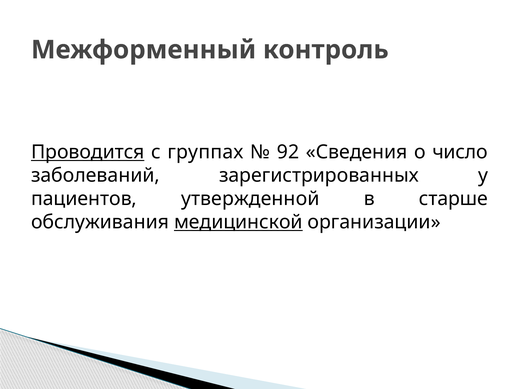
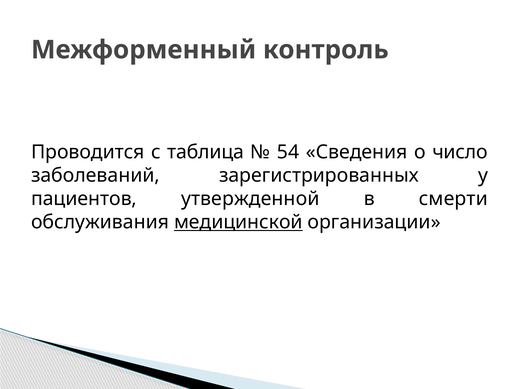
Проводится underline: present -> none
группах: группах -> таблица
92: 92 -> 54
старше: старше -> смерти
